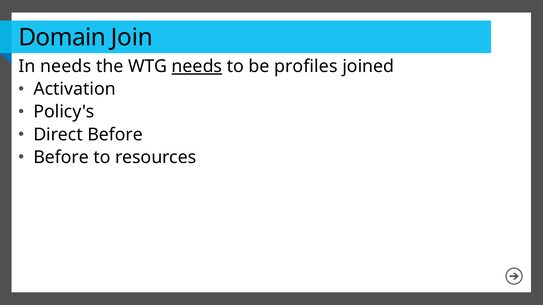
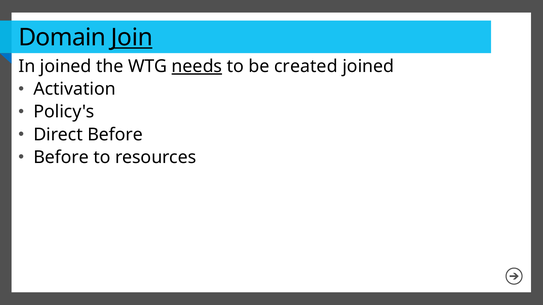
Join underline: none -> present
In needs: needs -> joined
profiles: profiles -> created
